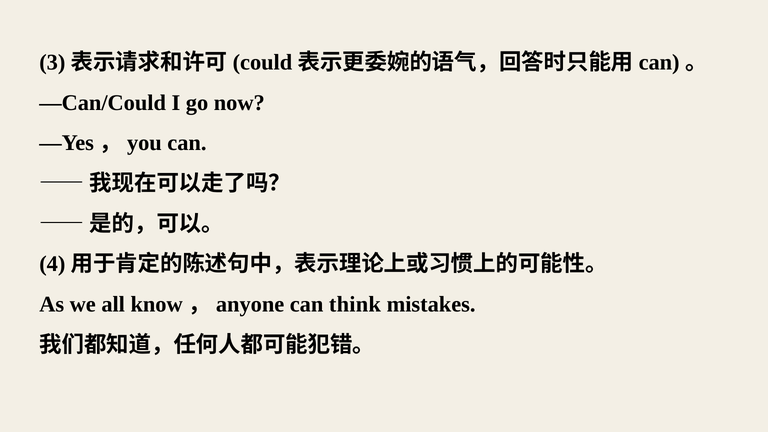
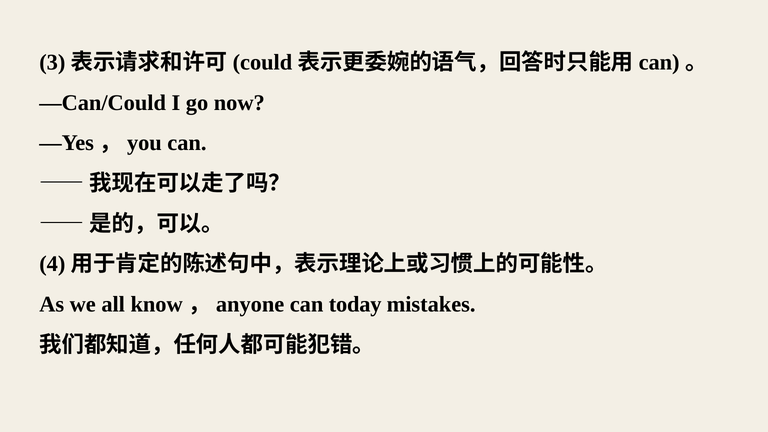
think: think -> today
